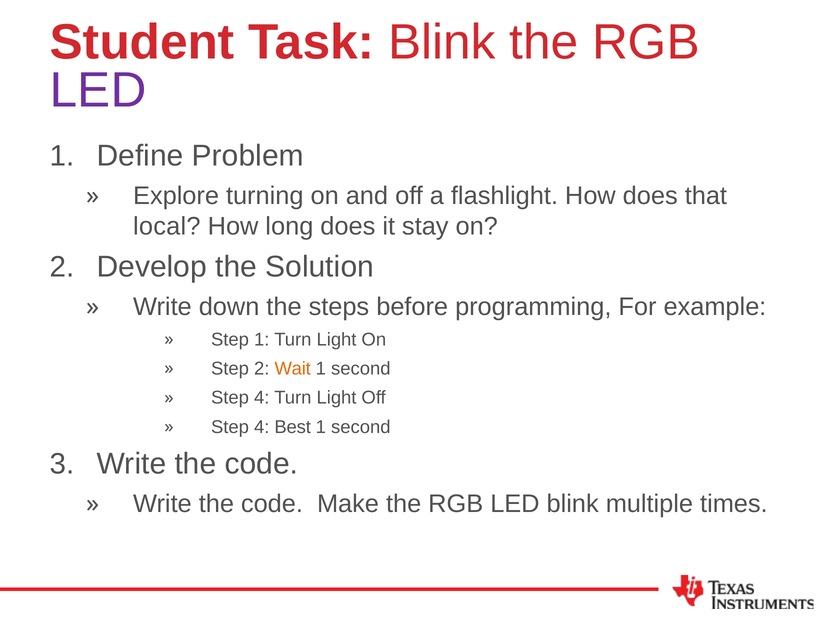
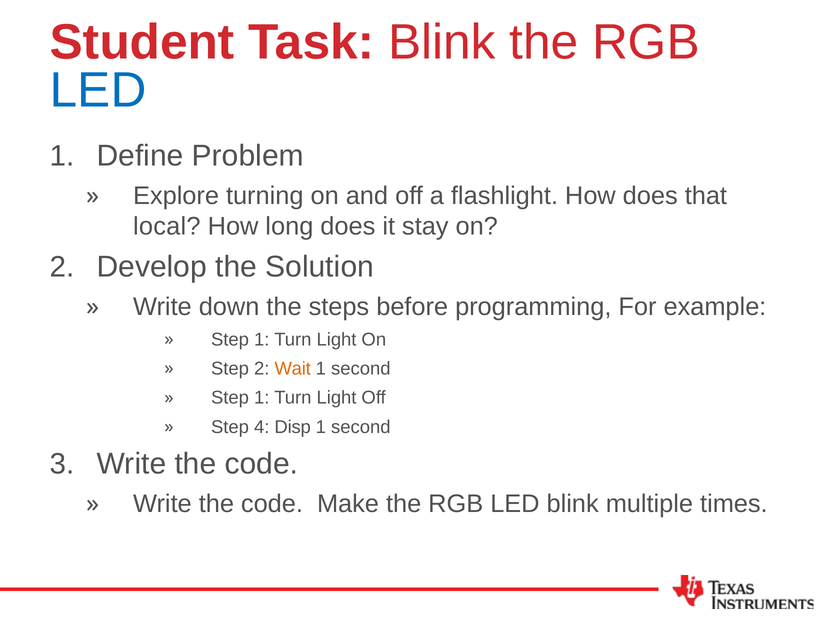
LED at (98, 90) colour: purple -> blue
4 at (262, 398): 4 -> 1
Best: Best -> Disp
